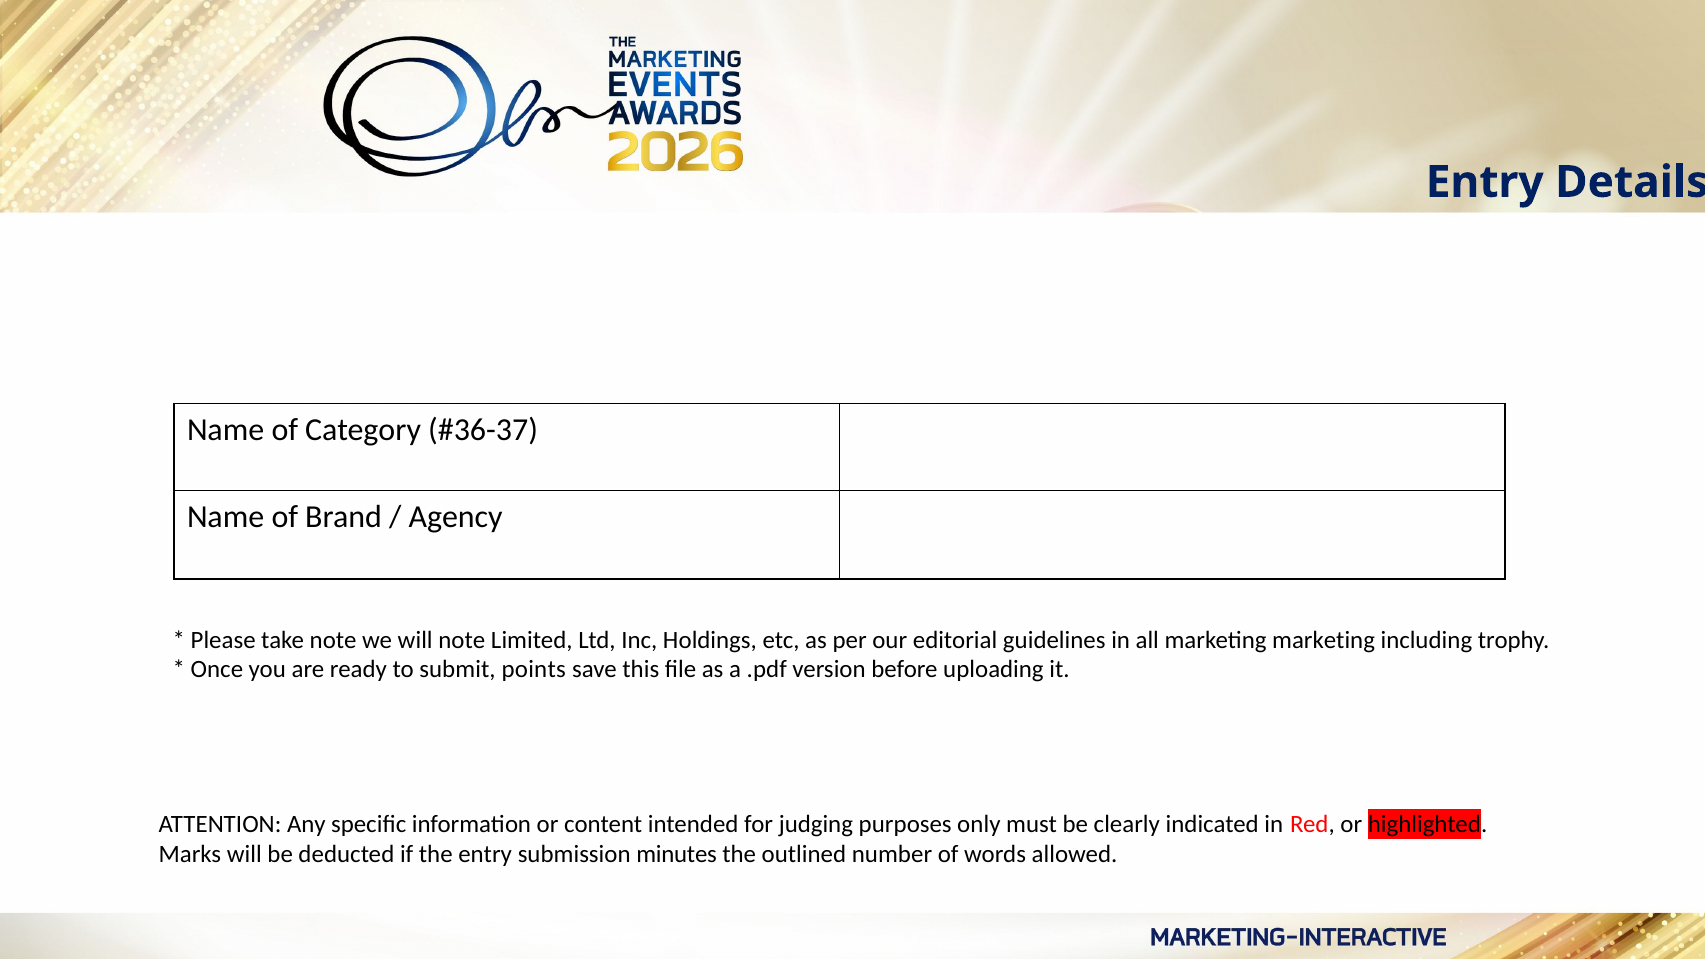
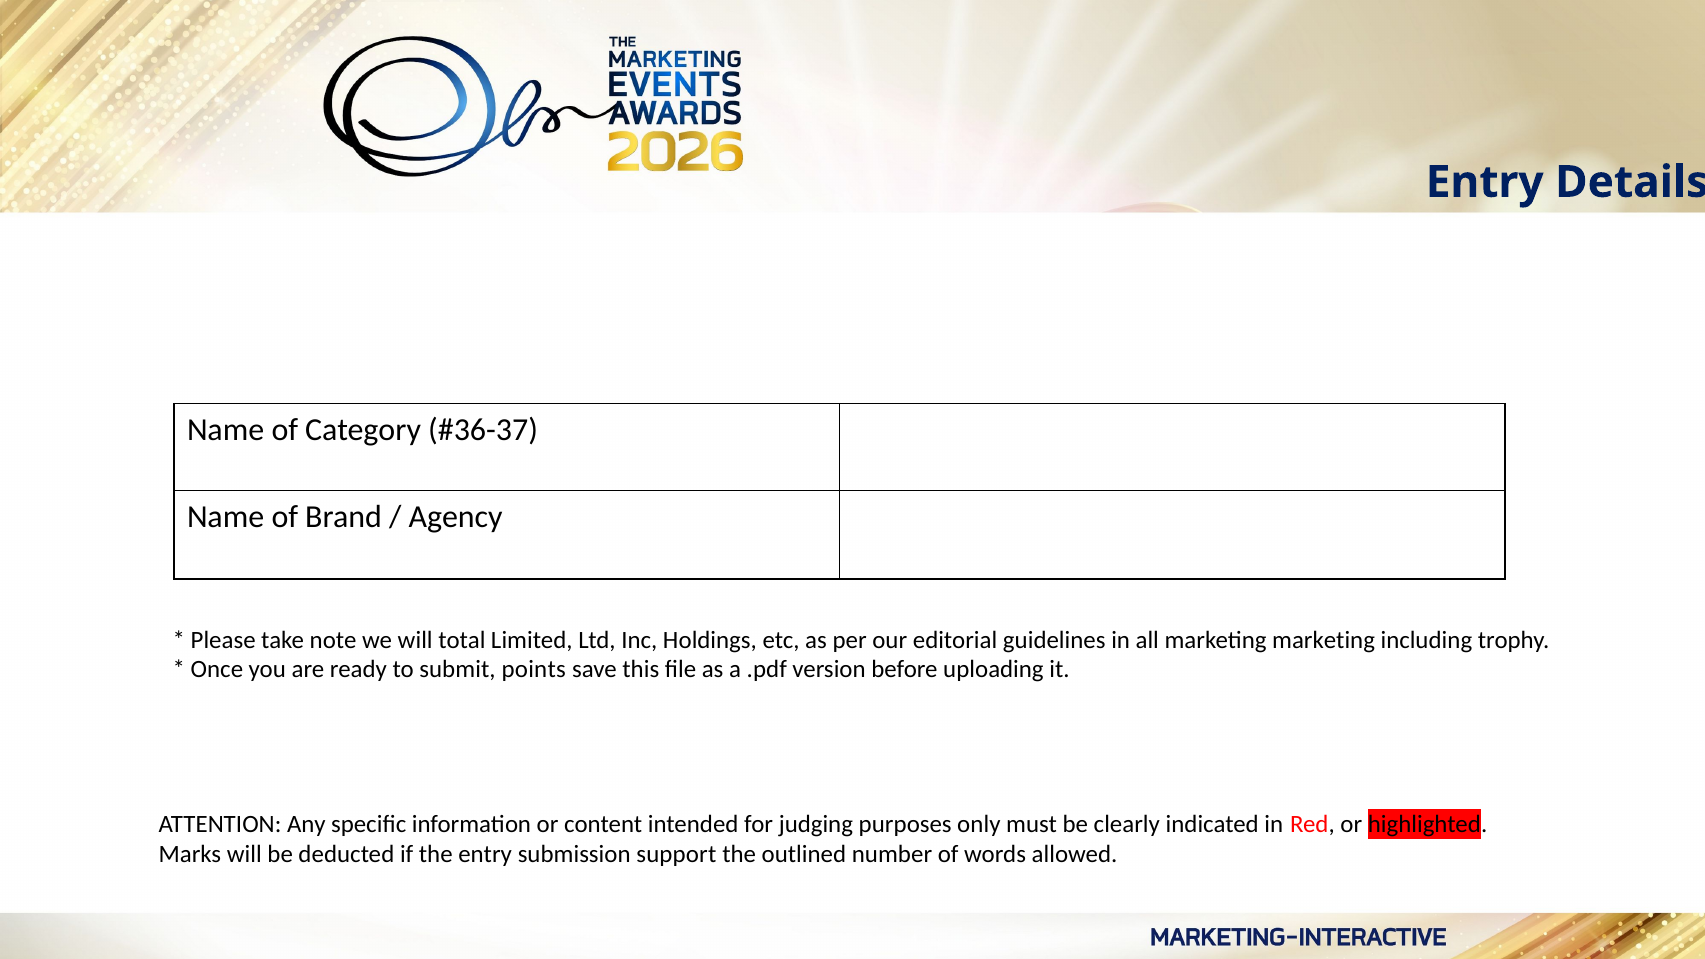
will note: note -> total
minutes: minutes -> support
